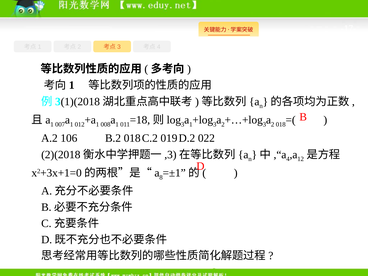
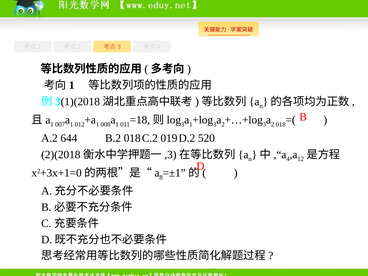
106: 106 -> 644
022: 022 -> 520
